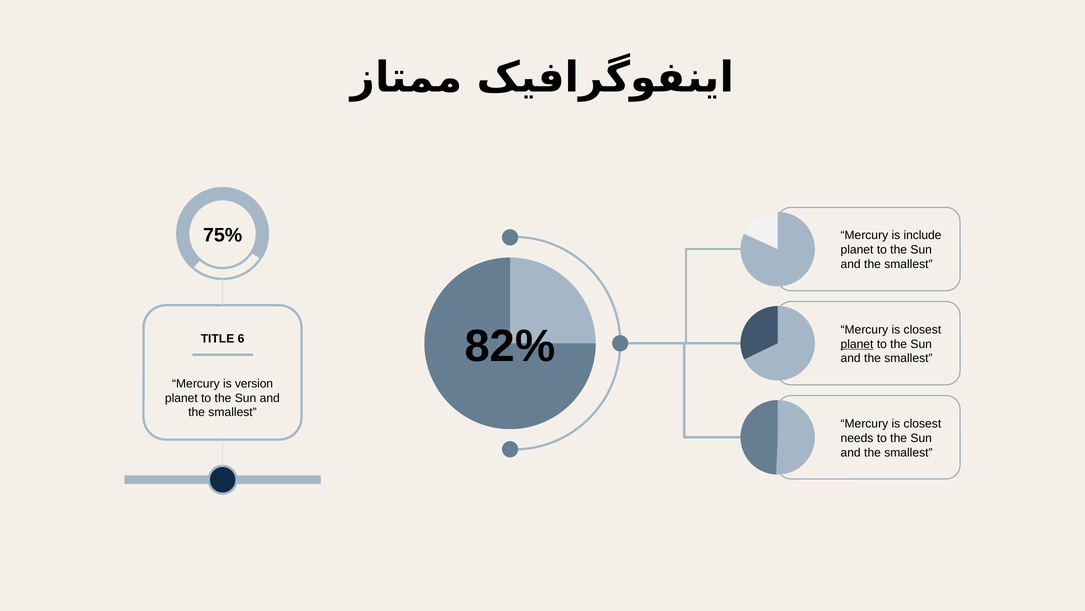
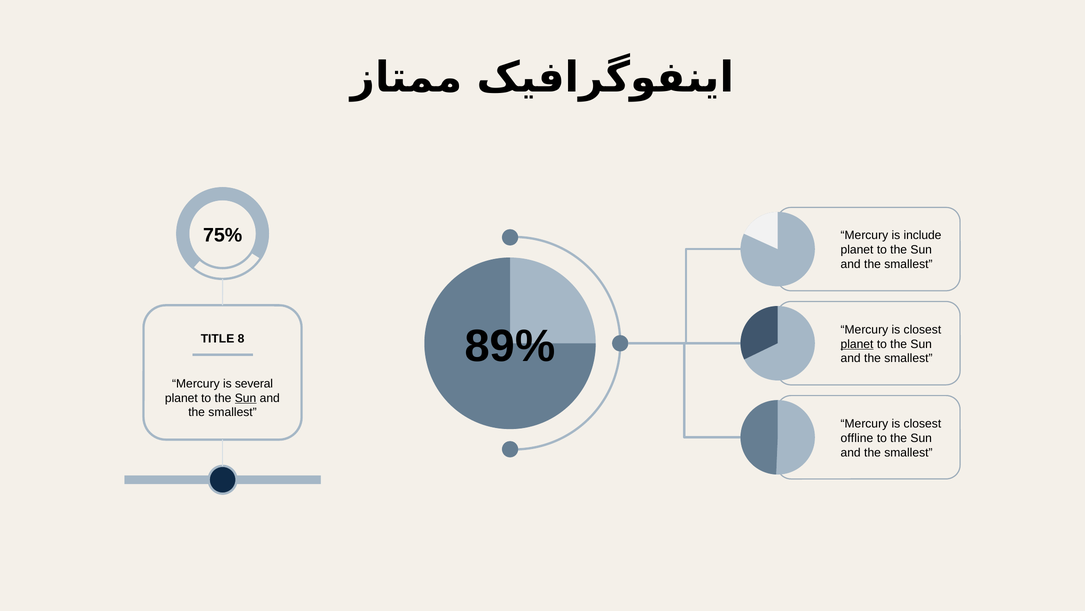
82%: 82% -> 89%
6: 6 -> 8
version: version -> several
Sun at (246, 398) underline: none -> present
needs: needs -> offline
